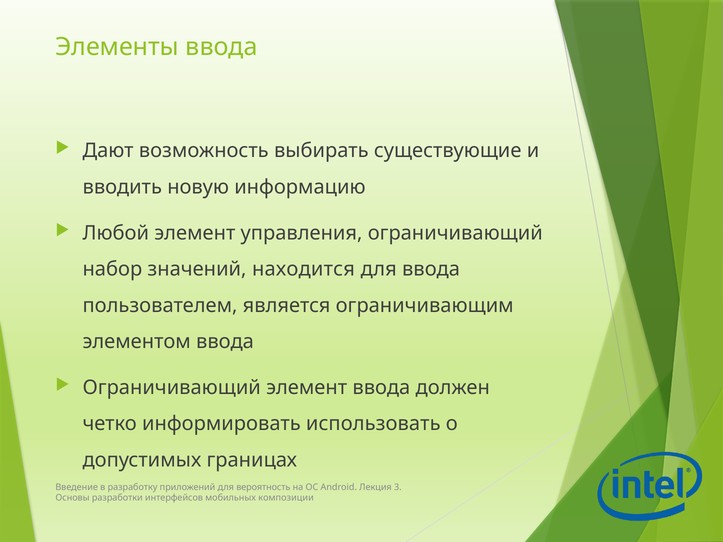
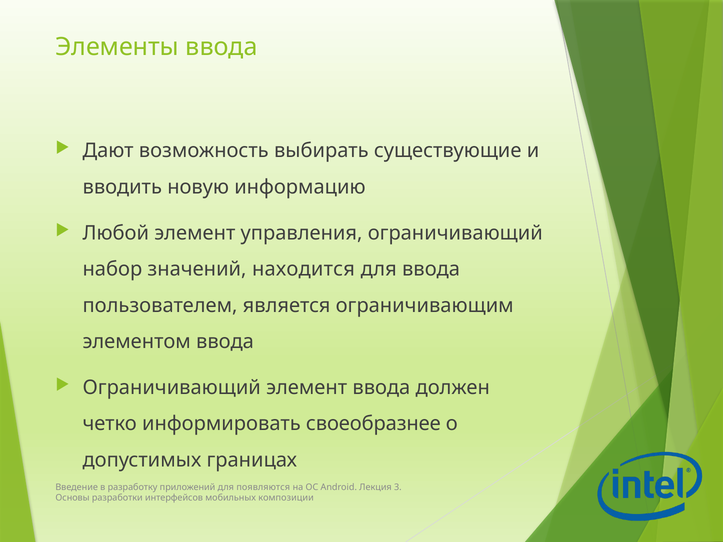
использовать: использовать -> своеобразнее
вероятность: вероятность -> появляются
